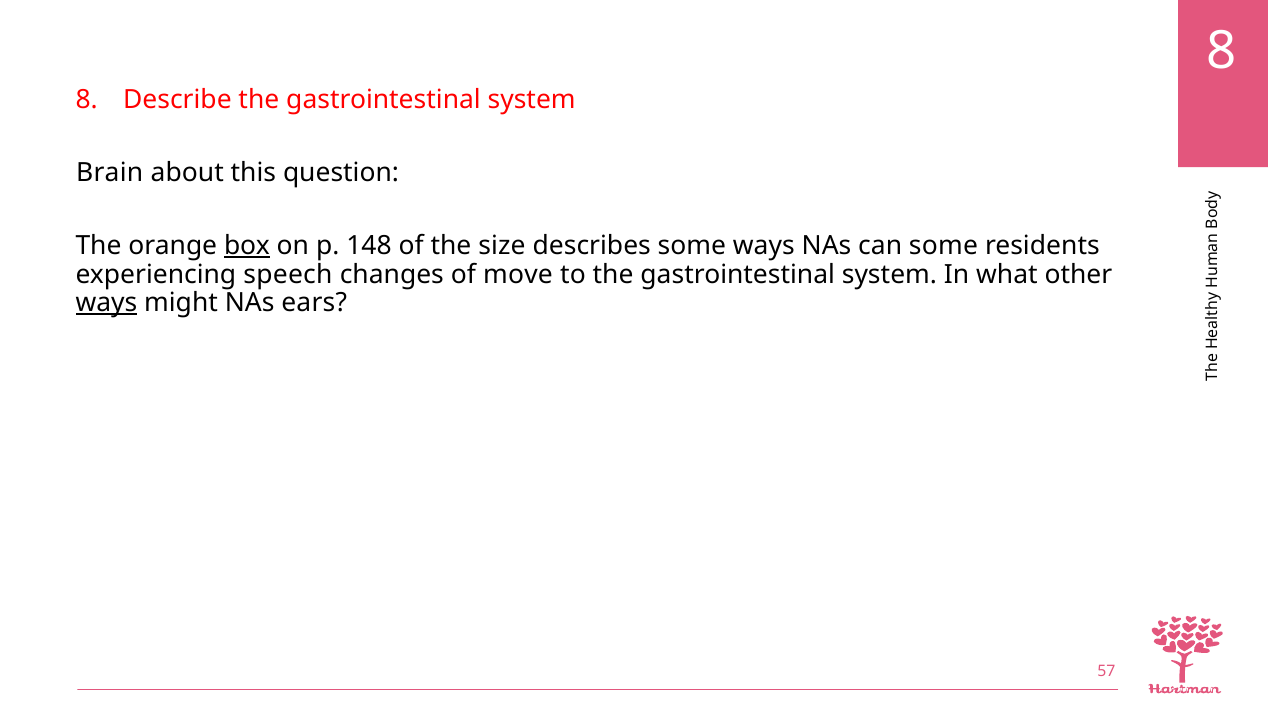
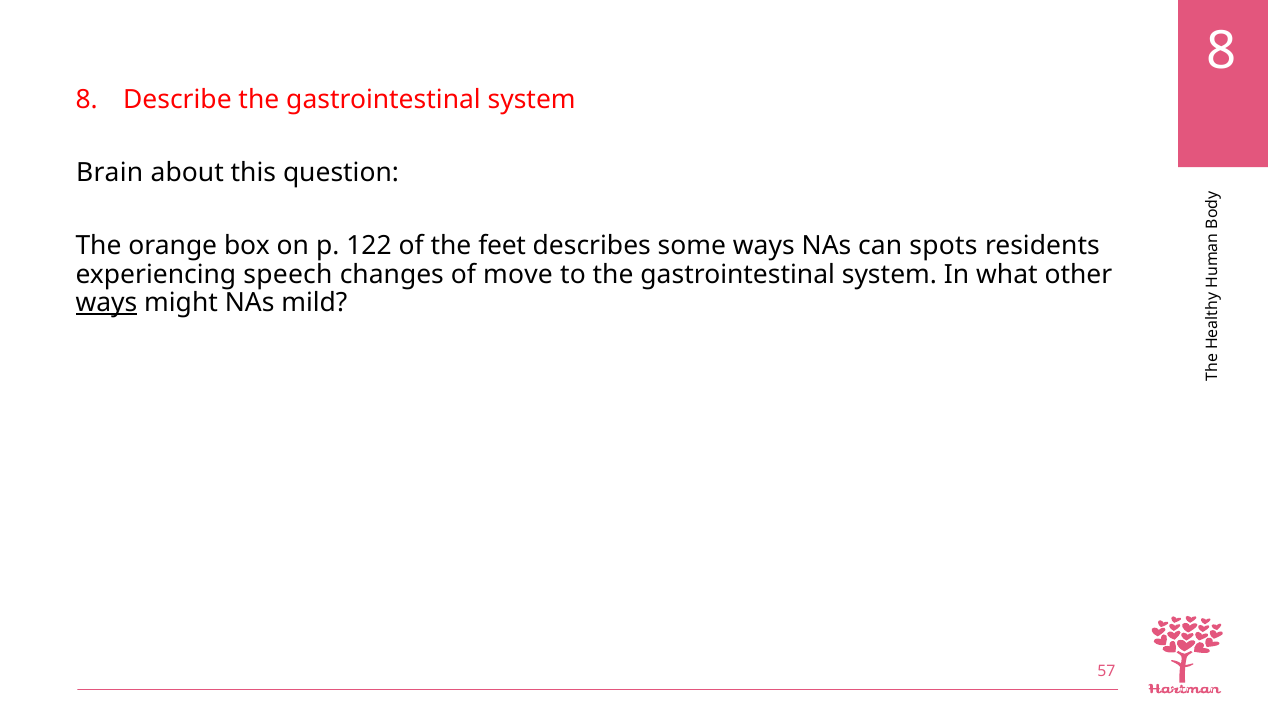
box underline: present -> none
148: 148 -> 122
size: size -> feet
can some: some -> spots
ears: ears -> mild
